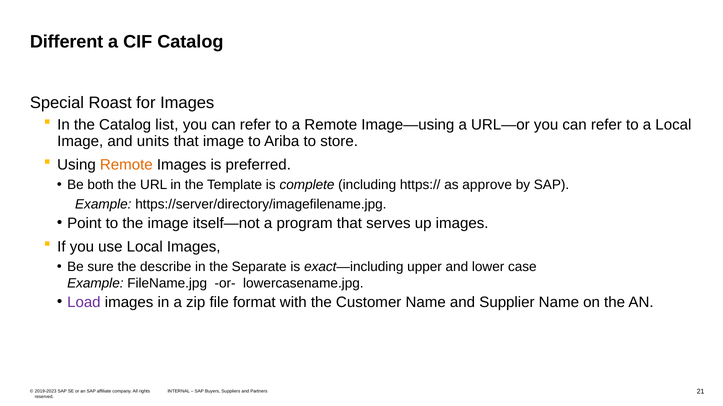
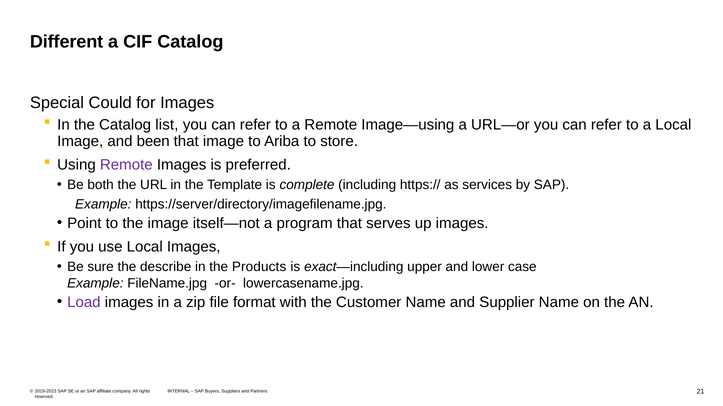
Roast: Roast -> Could
units: units -> been
Remote at (126, 165) colour: orange -> purple
approve: approve -> services
Separate: Separate -> Products
